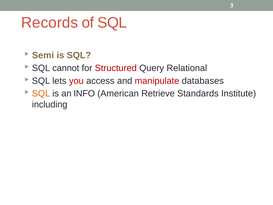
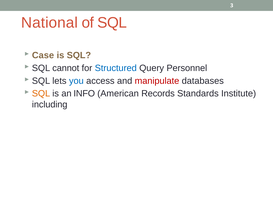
Records: Records -> National
Semi: Semi -> Case
Structured colour: red -> blue
Relational: Relational -> Personnel
you colour: red -> blue
Retrieve: Retrieve -> Records
